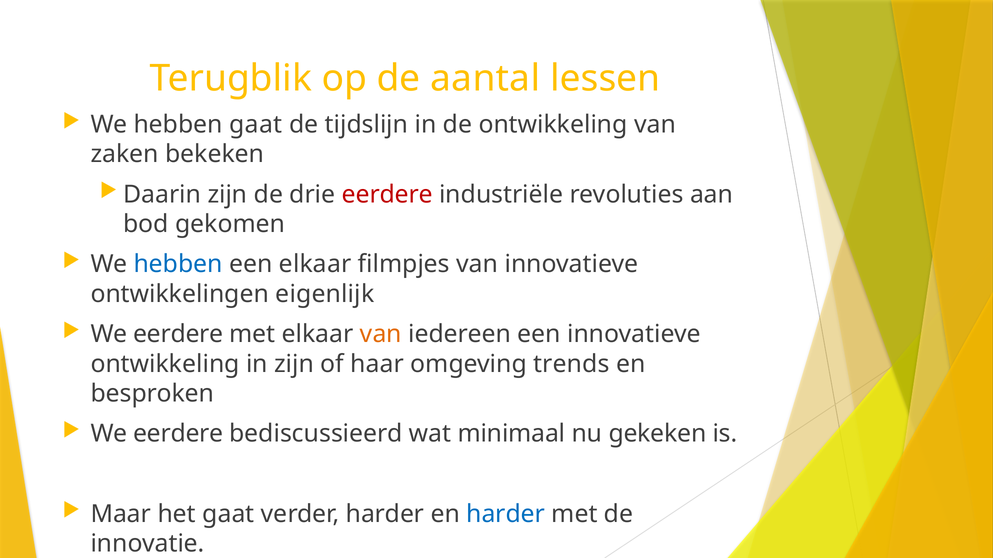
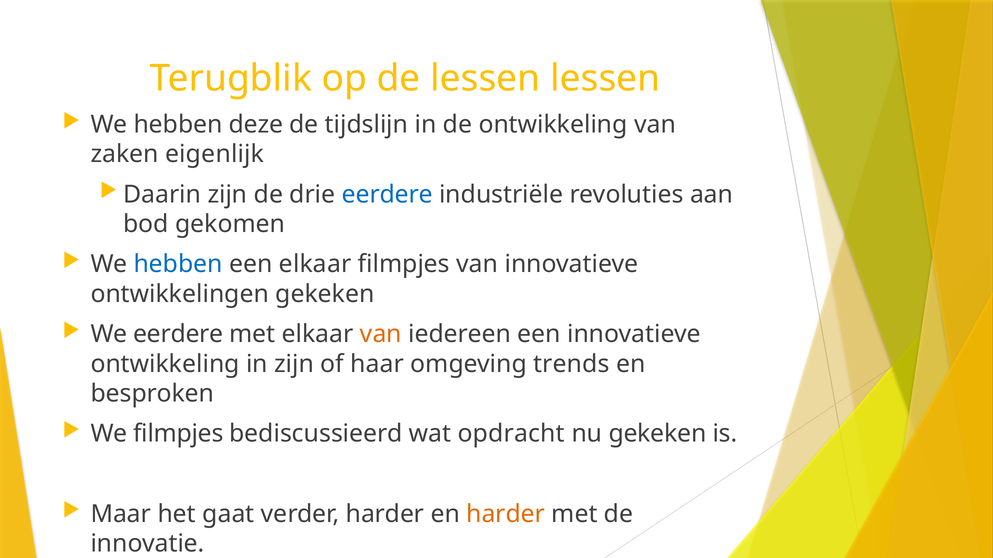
de aantal: aantal -> lessen
hebben gaat: gaat -> deze
bekeken: bekeken -> eigenlijk
eerdere at (387, 195) colour: red -> blue
ontwikkelingen eigenlijk: eigenlijk -> gekeken
eerdere at (178, 434): eerdere -> filmpjes
minimaal: minimaal -> opdracht
harder at (506, 514) colour: blue -> orange
